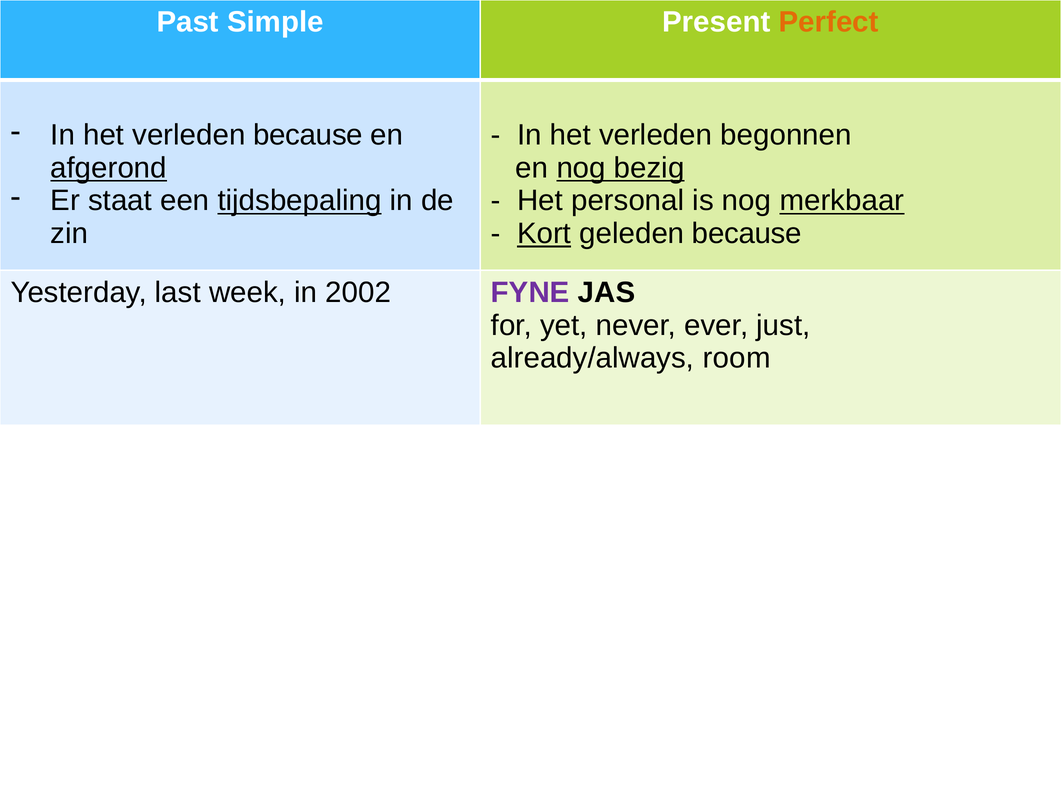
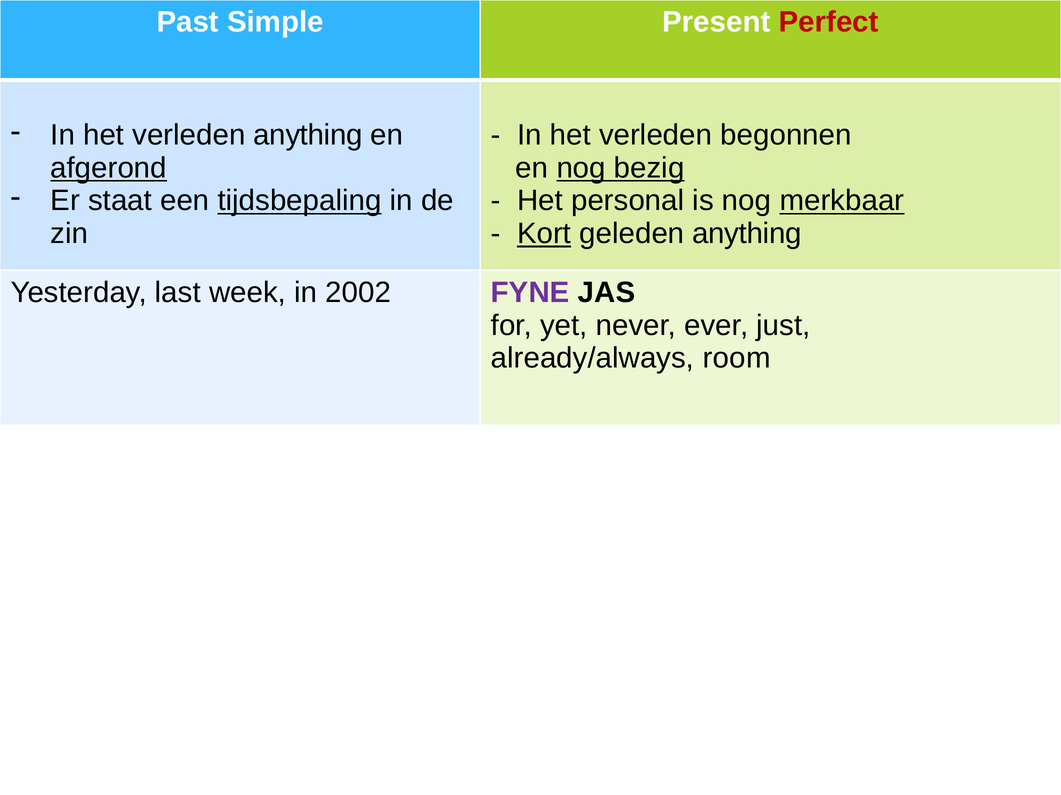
Perfect colour: orange -> red
verleden because: because -> anything
geleden because: because -> anything
